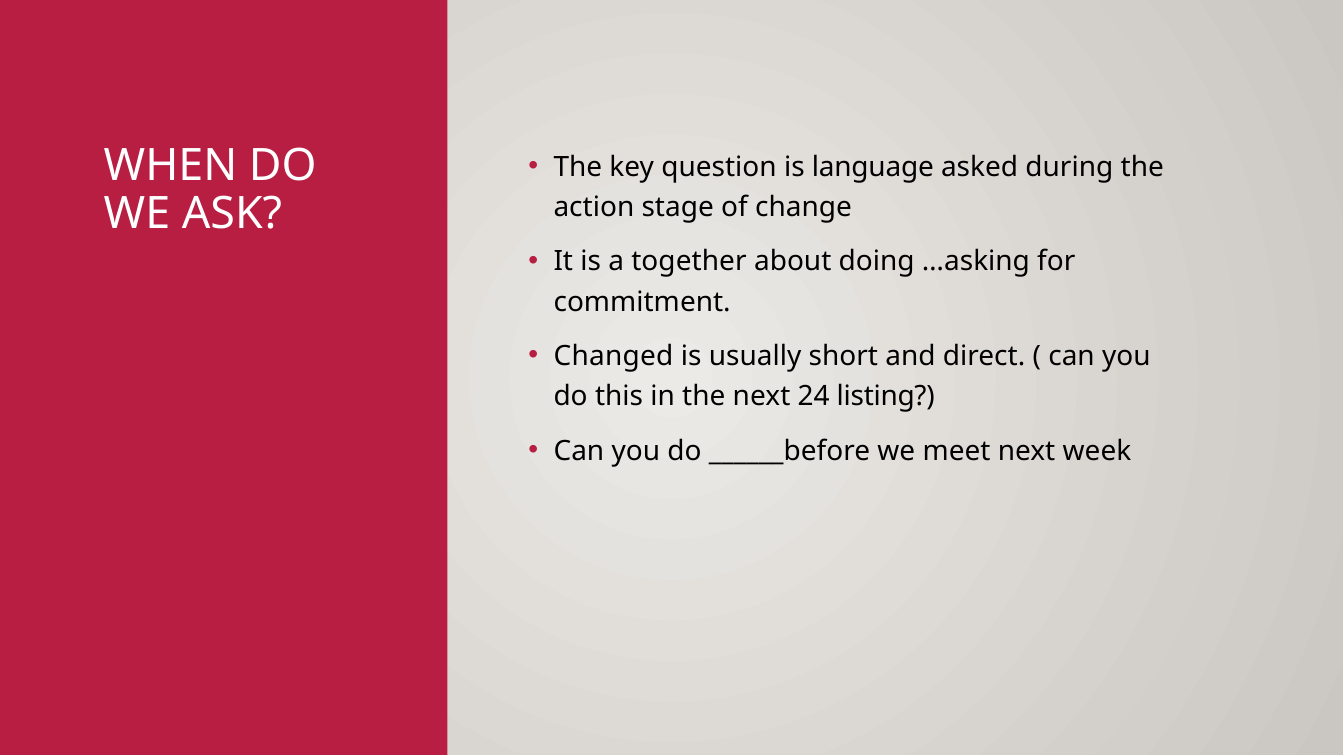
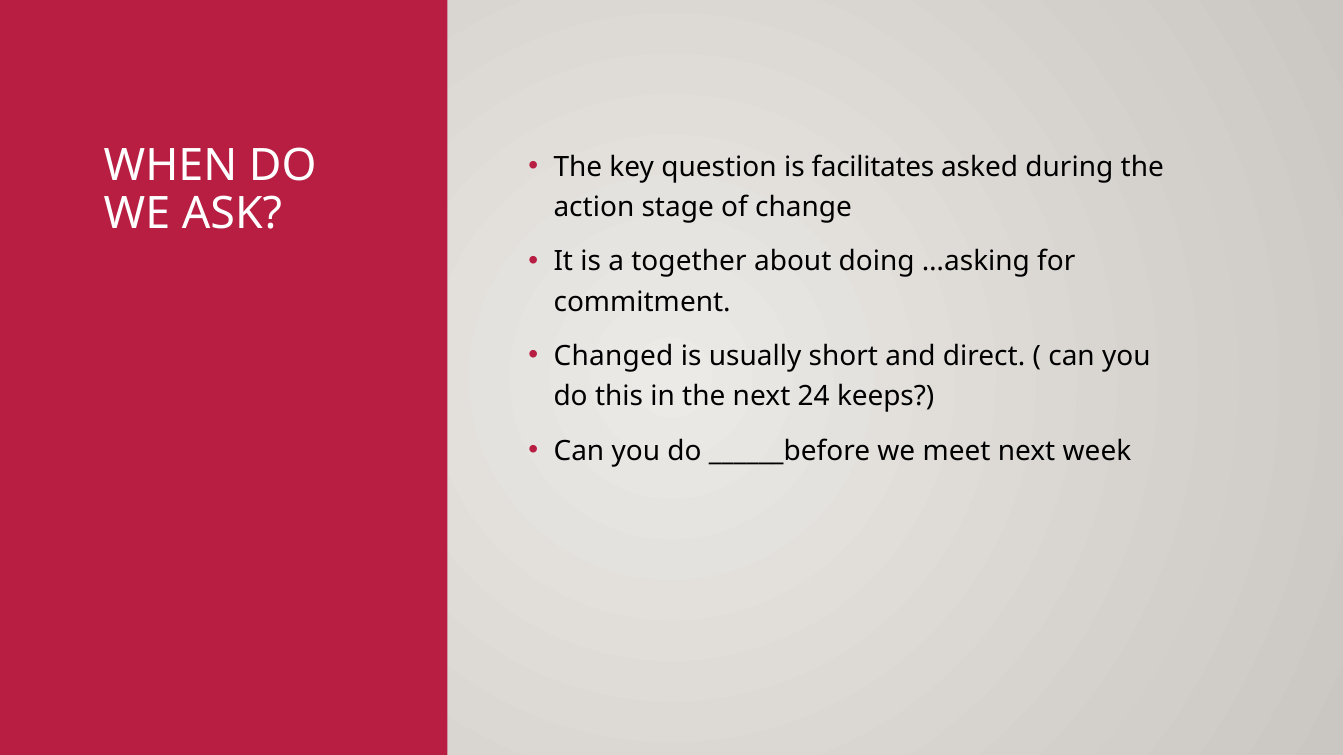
language: language -> facilitates
listing: listing -> keeps
